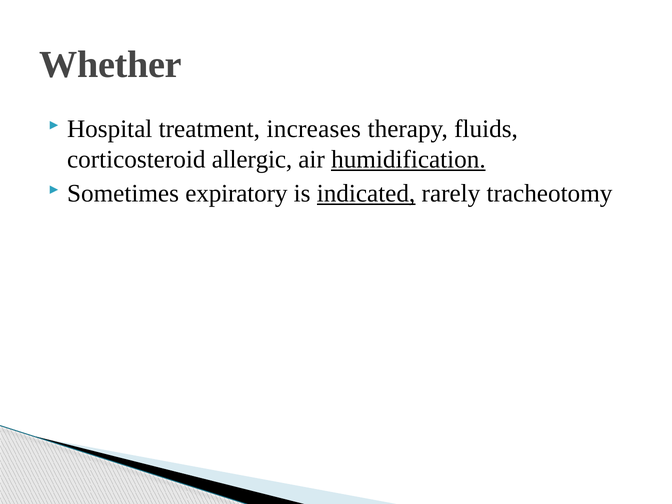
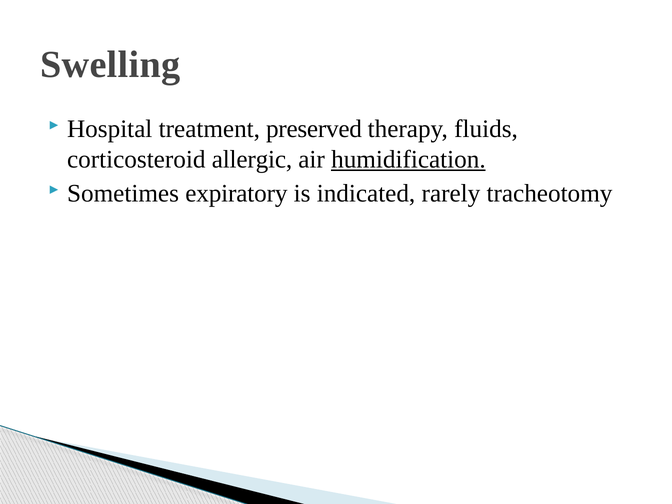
Whether: Whether -> Swelling
increases: increases -> preserved
indicated underline: present -> none
